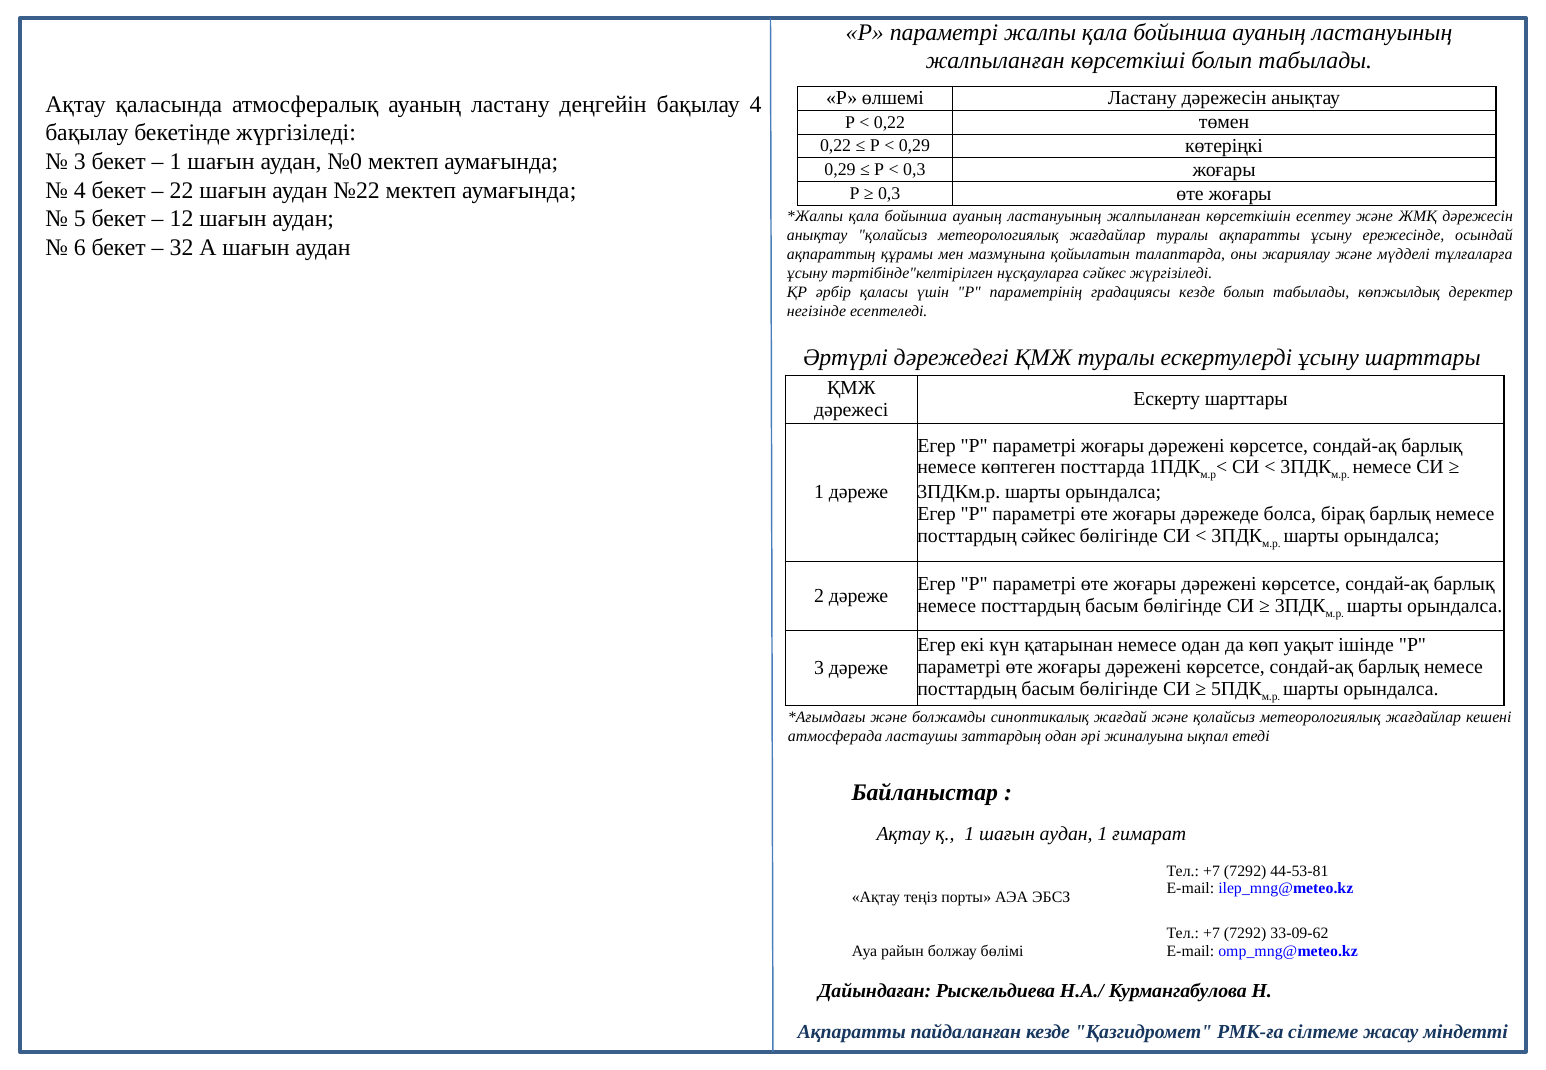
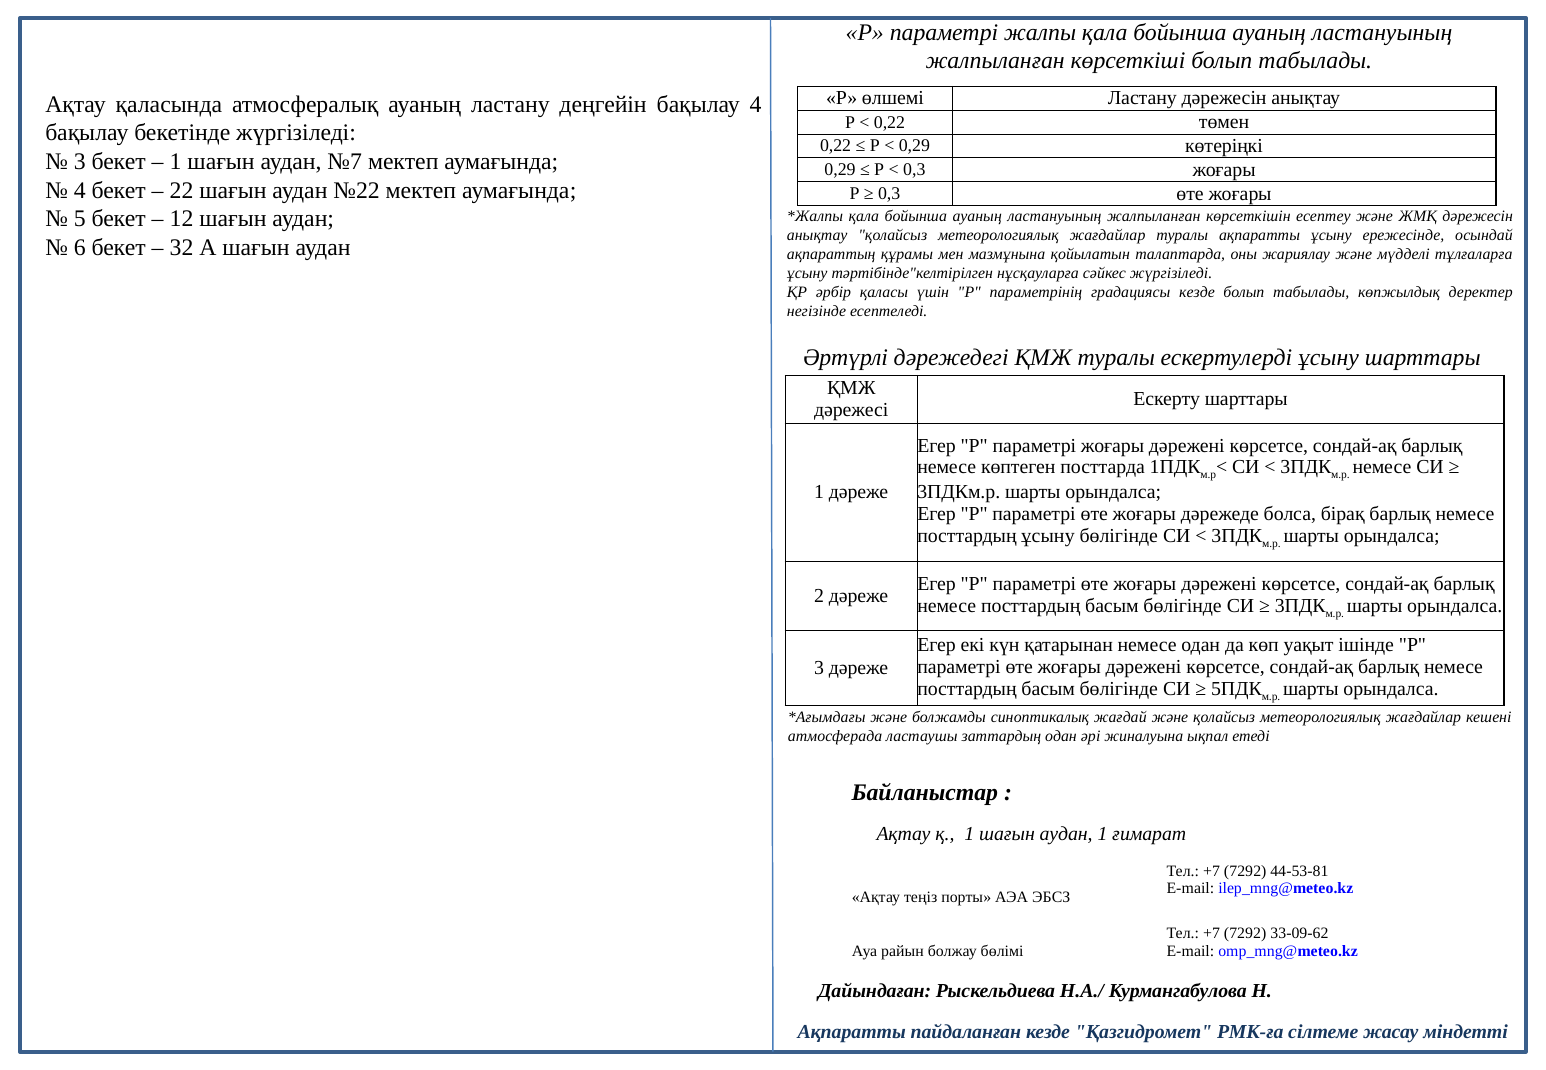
№0: №0 -> №7
посттардың сәйкес: сәйкес -> ұсыну
